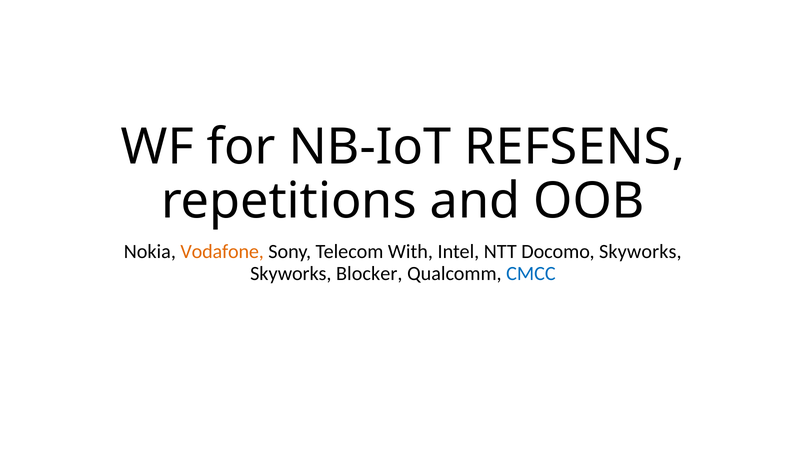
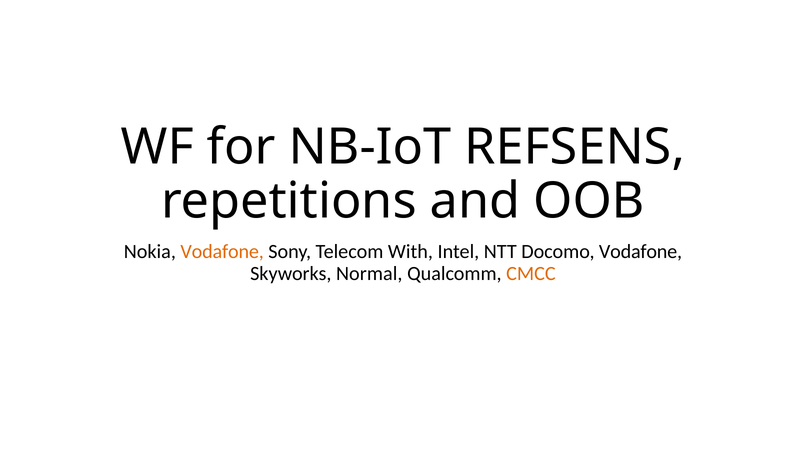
Docomo Skyworks: Skyworks -> Vodafone
Blocker: Blocker -> Normal
CMCC colour: blue -> orange
